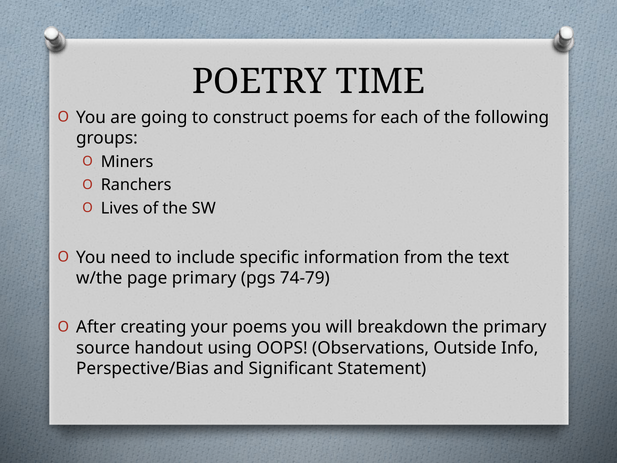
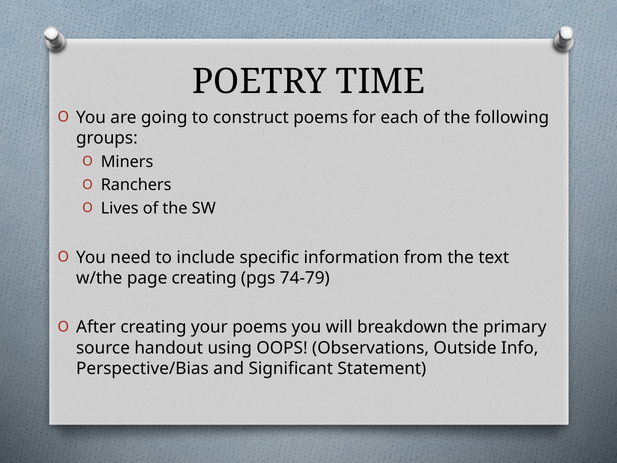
page primary: primary -> creating
